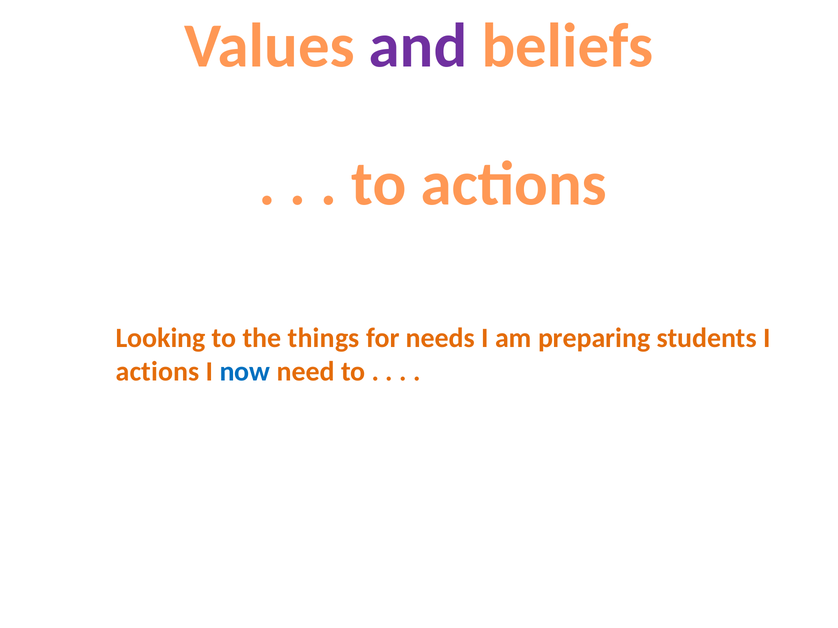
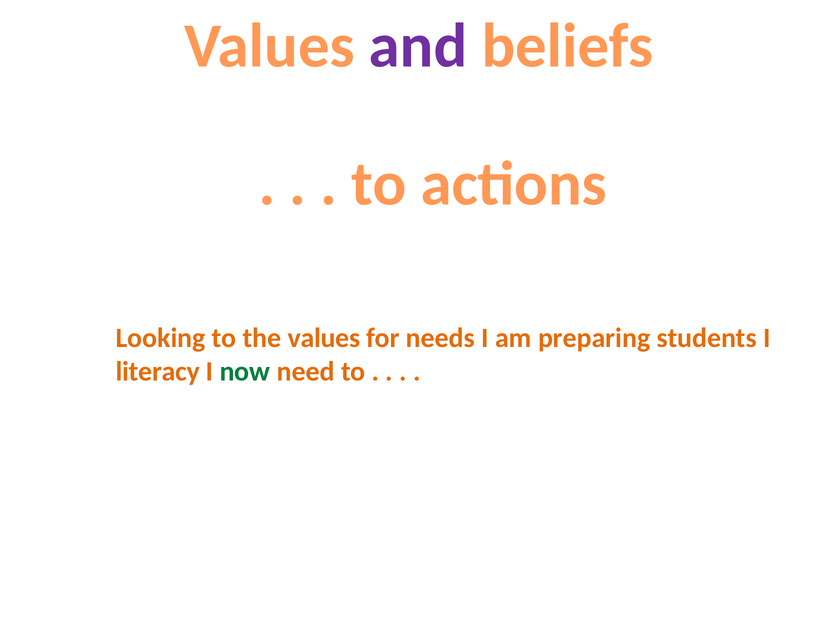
the things: things -> values
actions at (158, 372): actions -> literacy
now colour: blue -> green
